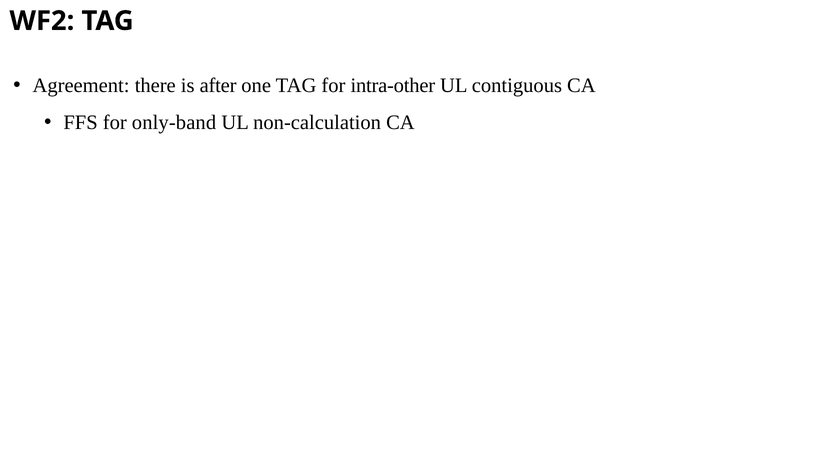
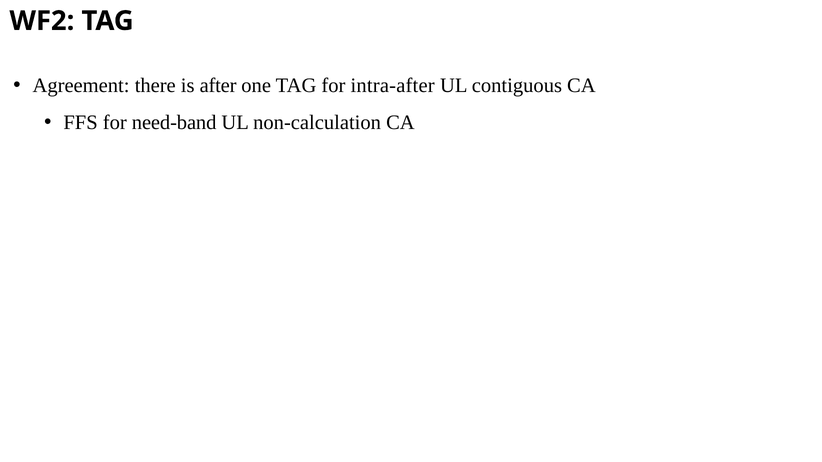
intra-other: intra-other -> intra-after
only-band: only-band -> need-band
